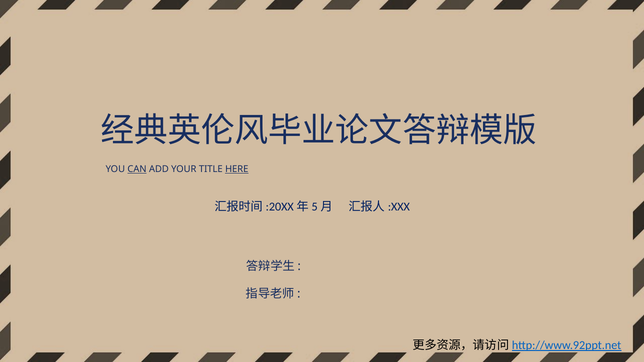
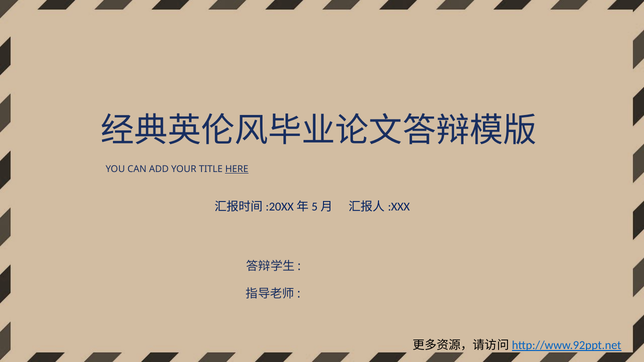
CAN underline: present -> none
